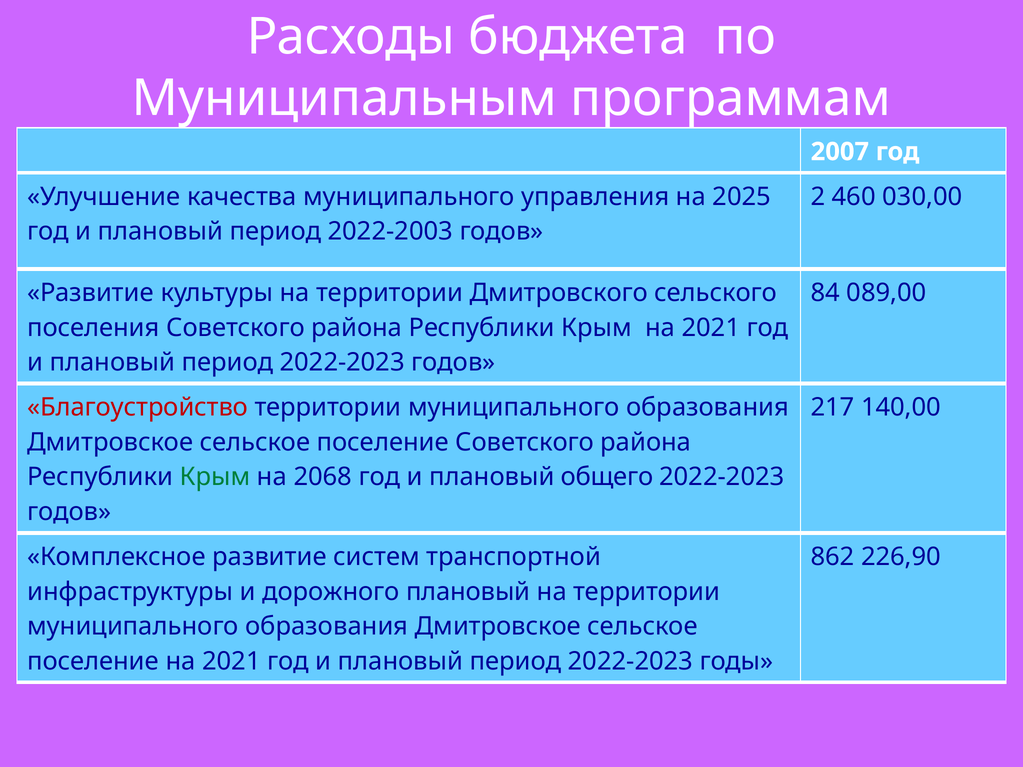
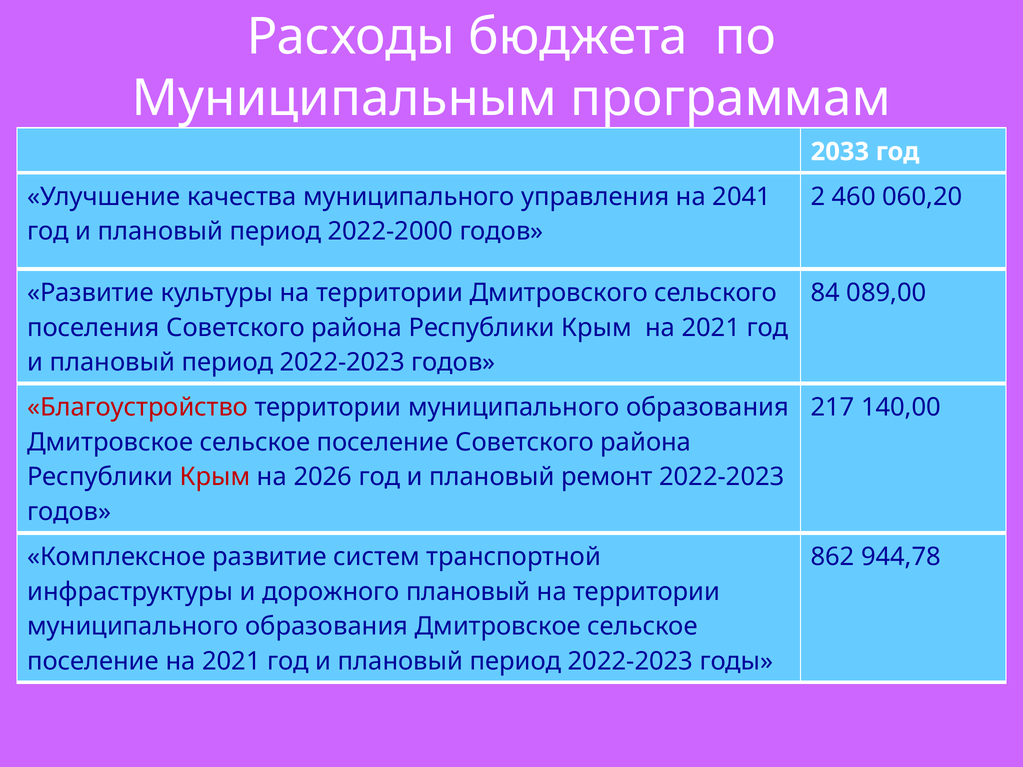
2007: 2007 -> 2033
2025: 2025 -> 2041
030,00: 030,00 -> 060,20
2022-2003: 2022-2003 -> 2022-2000
Крым at (215, 477) colour: green -> red
2068: 2068 -> 2026
общего: общего -> ремонт
226,90: 226,90 -> 944,78
